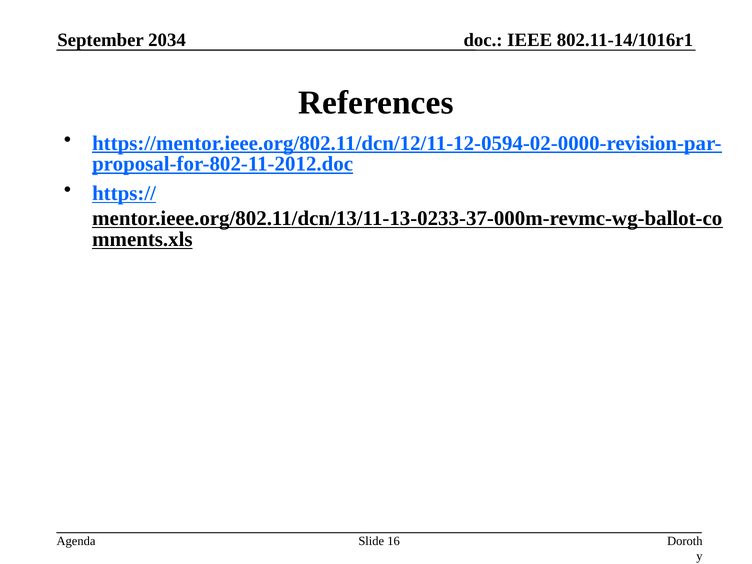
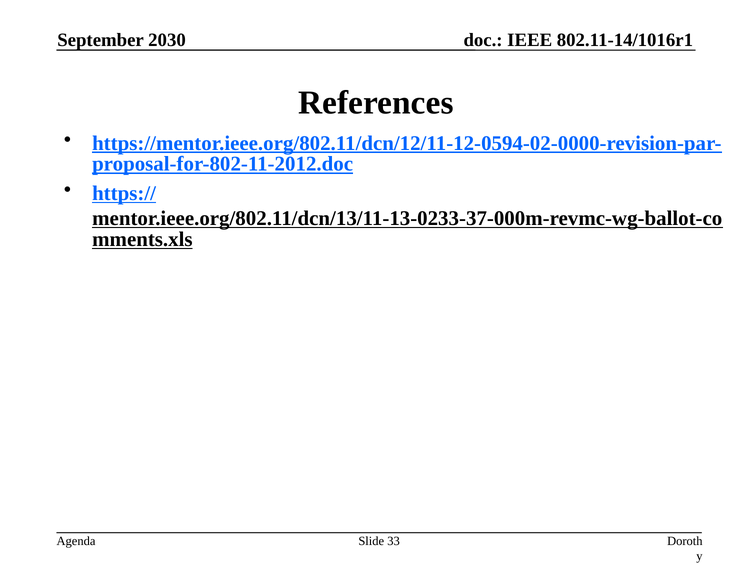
2034: 2034 -> 2030
16: 16 -> 33
